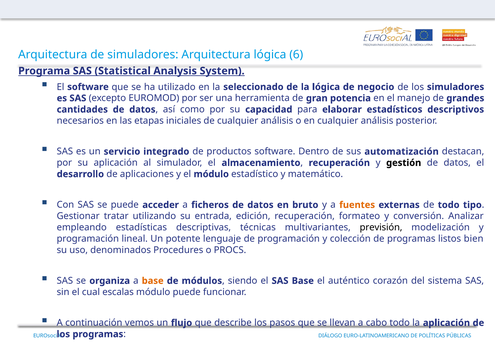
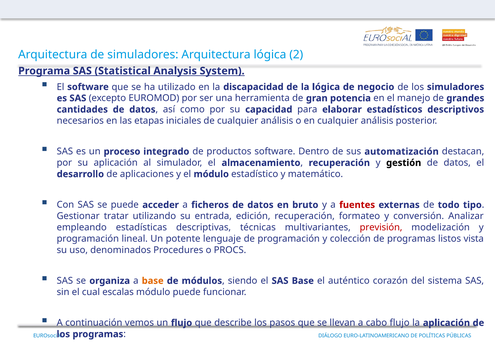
6: 6 -> 2
seleccionado: seleccionado -> discapacidad
servicio: servicio -> proceso
fuentes colour: orange -> red
previsión colour: black -> red
bien: bien -> vista
cabo todo: todo -> flujo
